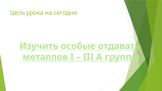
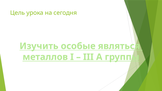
отдавать: отдавать -> являться
